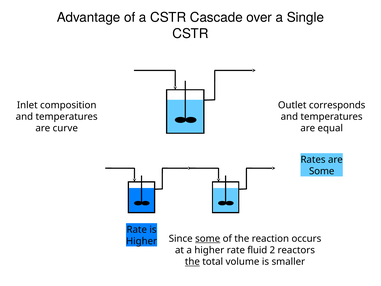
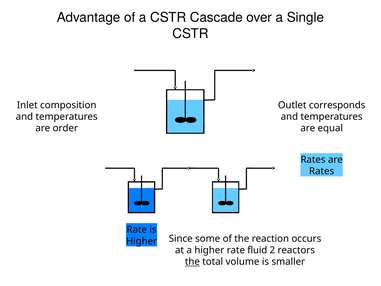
curve: curve -> order
Some at (322, 171): Some -> Rates
some at (208, 238) underline: present -> none
